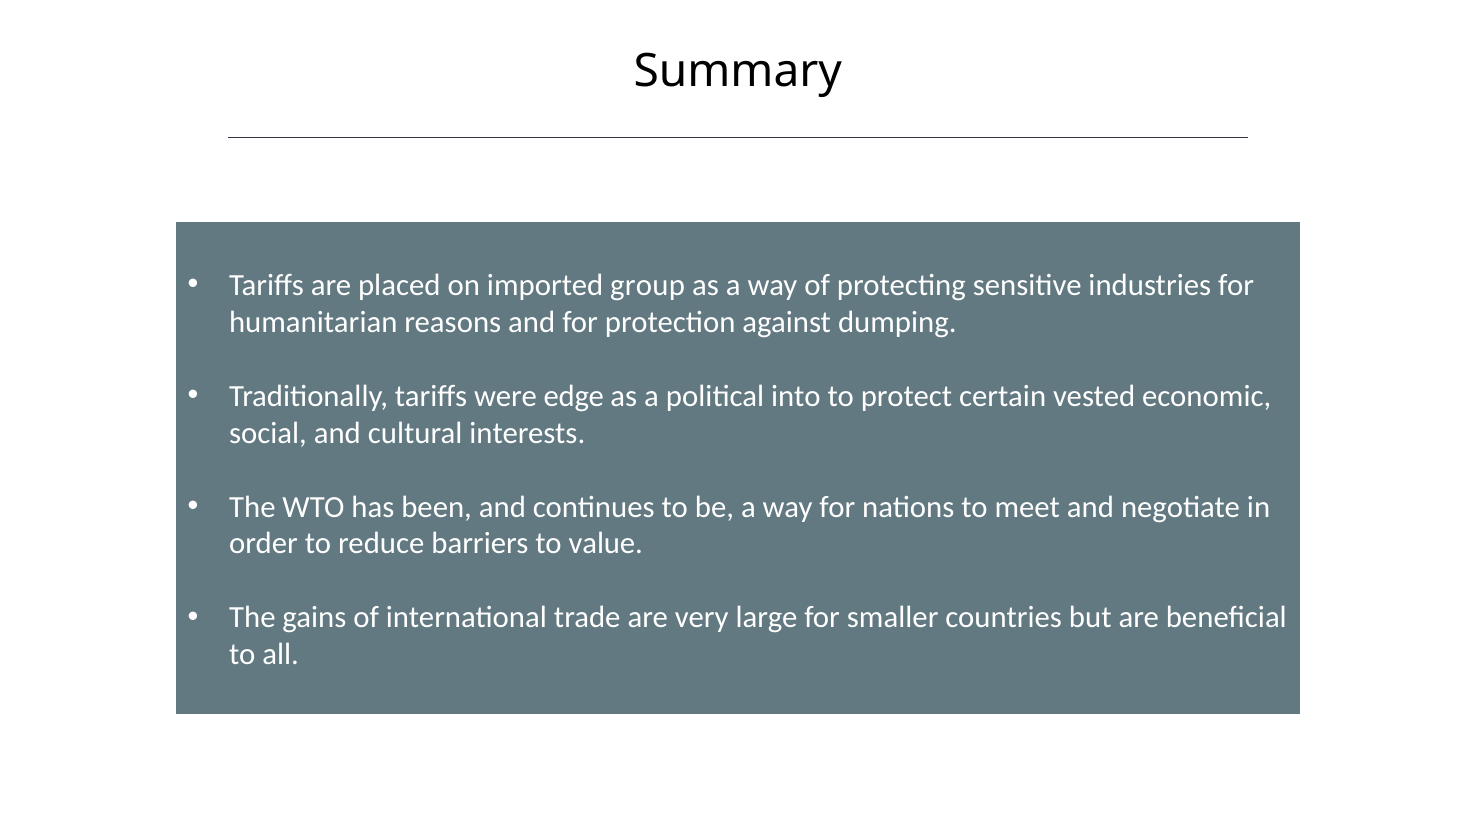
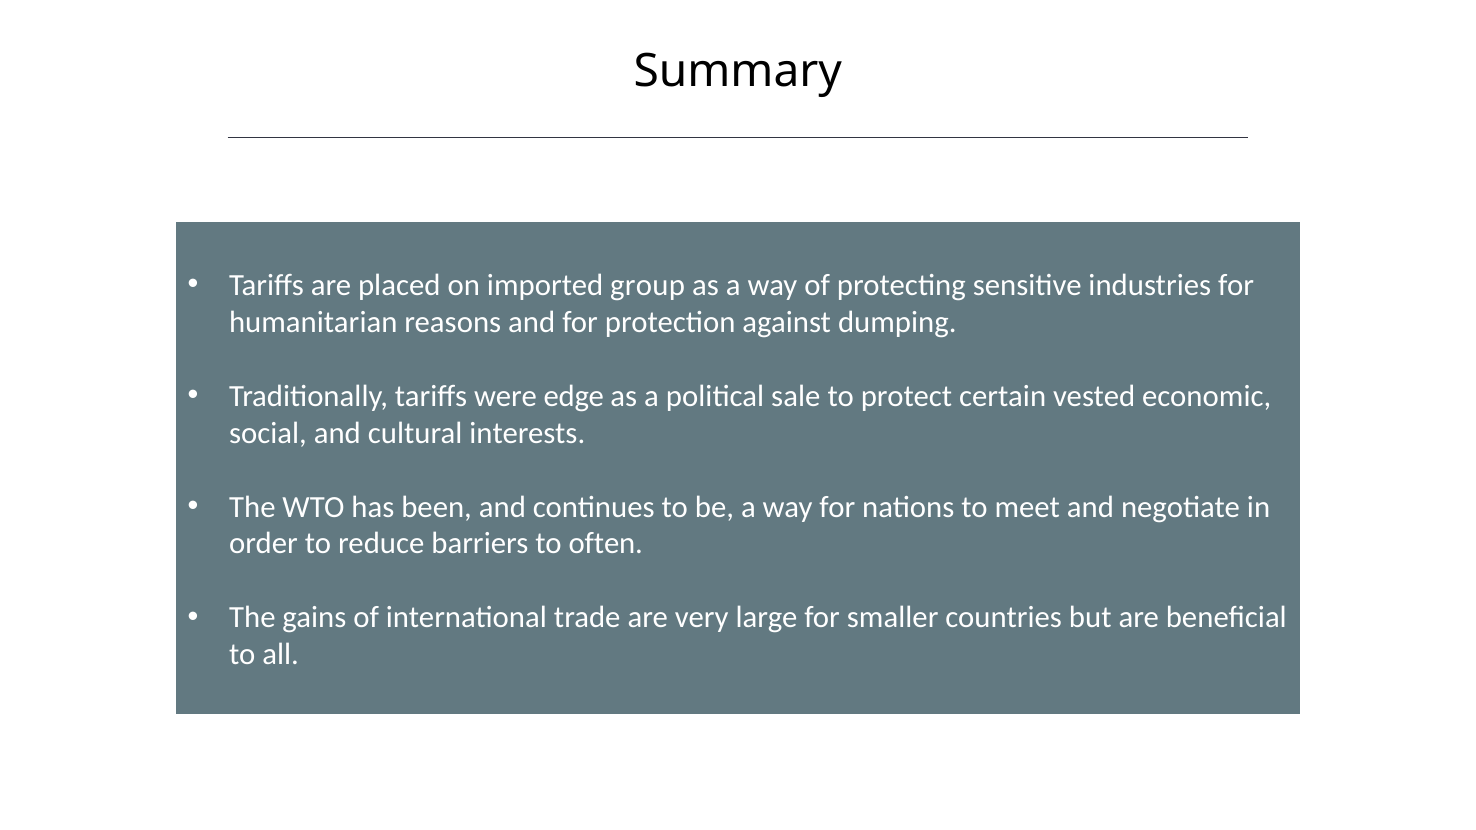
into: into -> sale
value: value -> often
